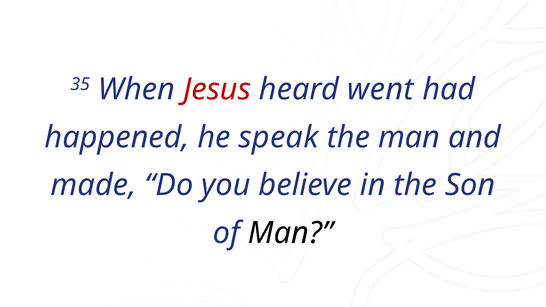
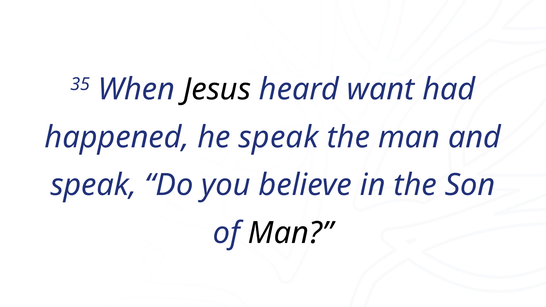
Jesus colour: red -> black
went: went -> want
made at (93, 185): made -> speak
